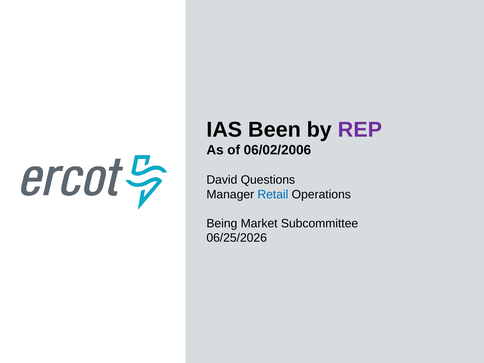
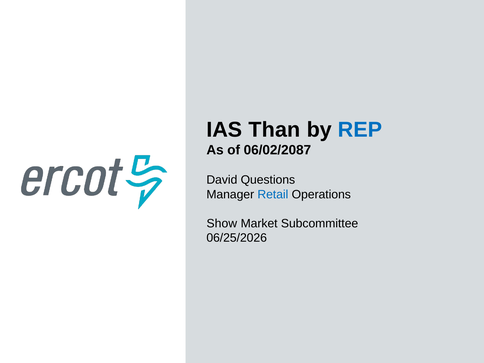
Been: Been -> Than
REP colour: purple -> blue
06/02/2006: 06/02/2006 -> 06/02/2087
Being: Being -> Show
